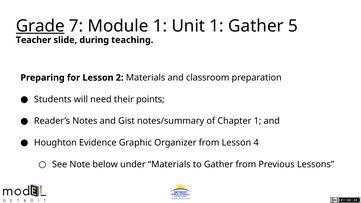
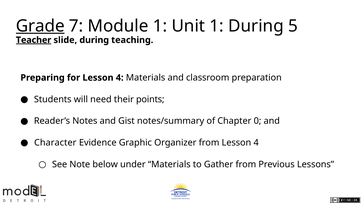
1 Gather: Gather -> During
Teacher underline: none -> present
for Lesson 2: 2 -> 4
Chapter 1: 1 -> 0
Houghton: Houghton -> Character
